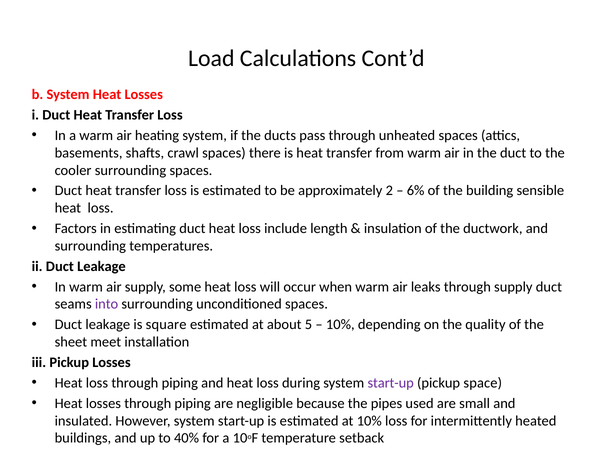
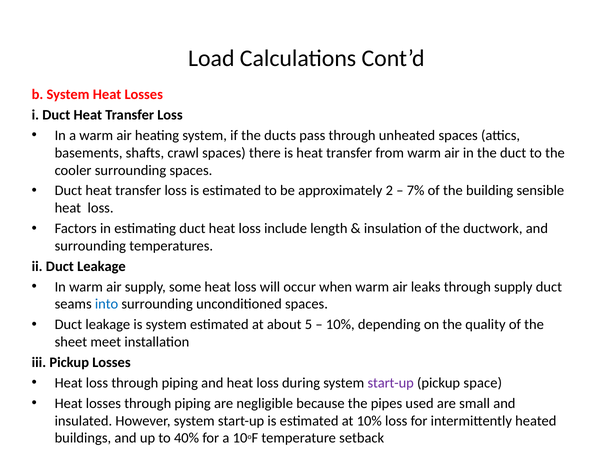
6%: 6% -> 7%
into colour: purple -> blue
is square: square -> system
